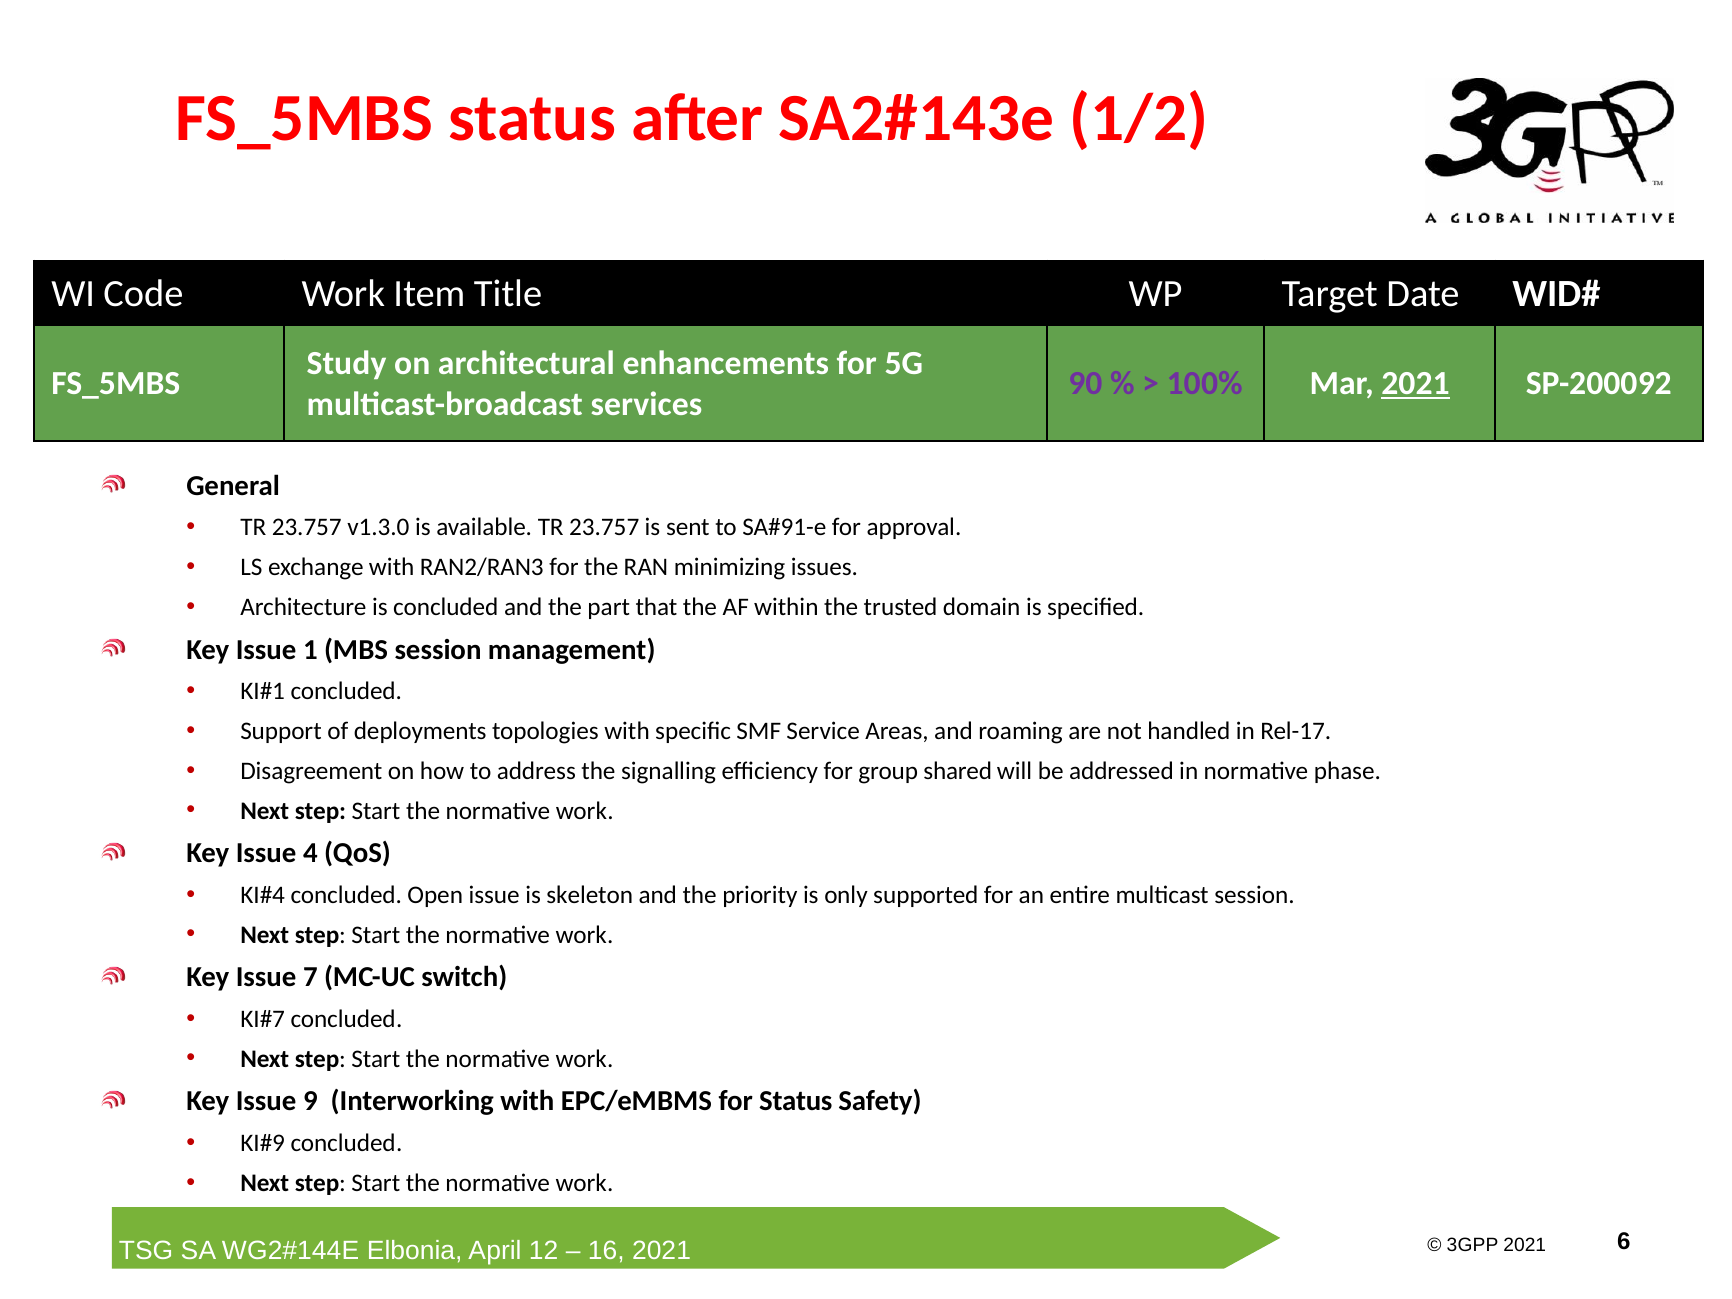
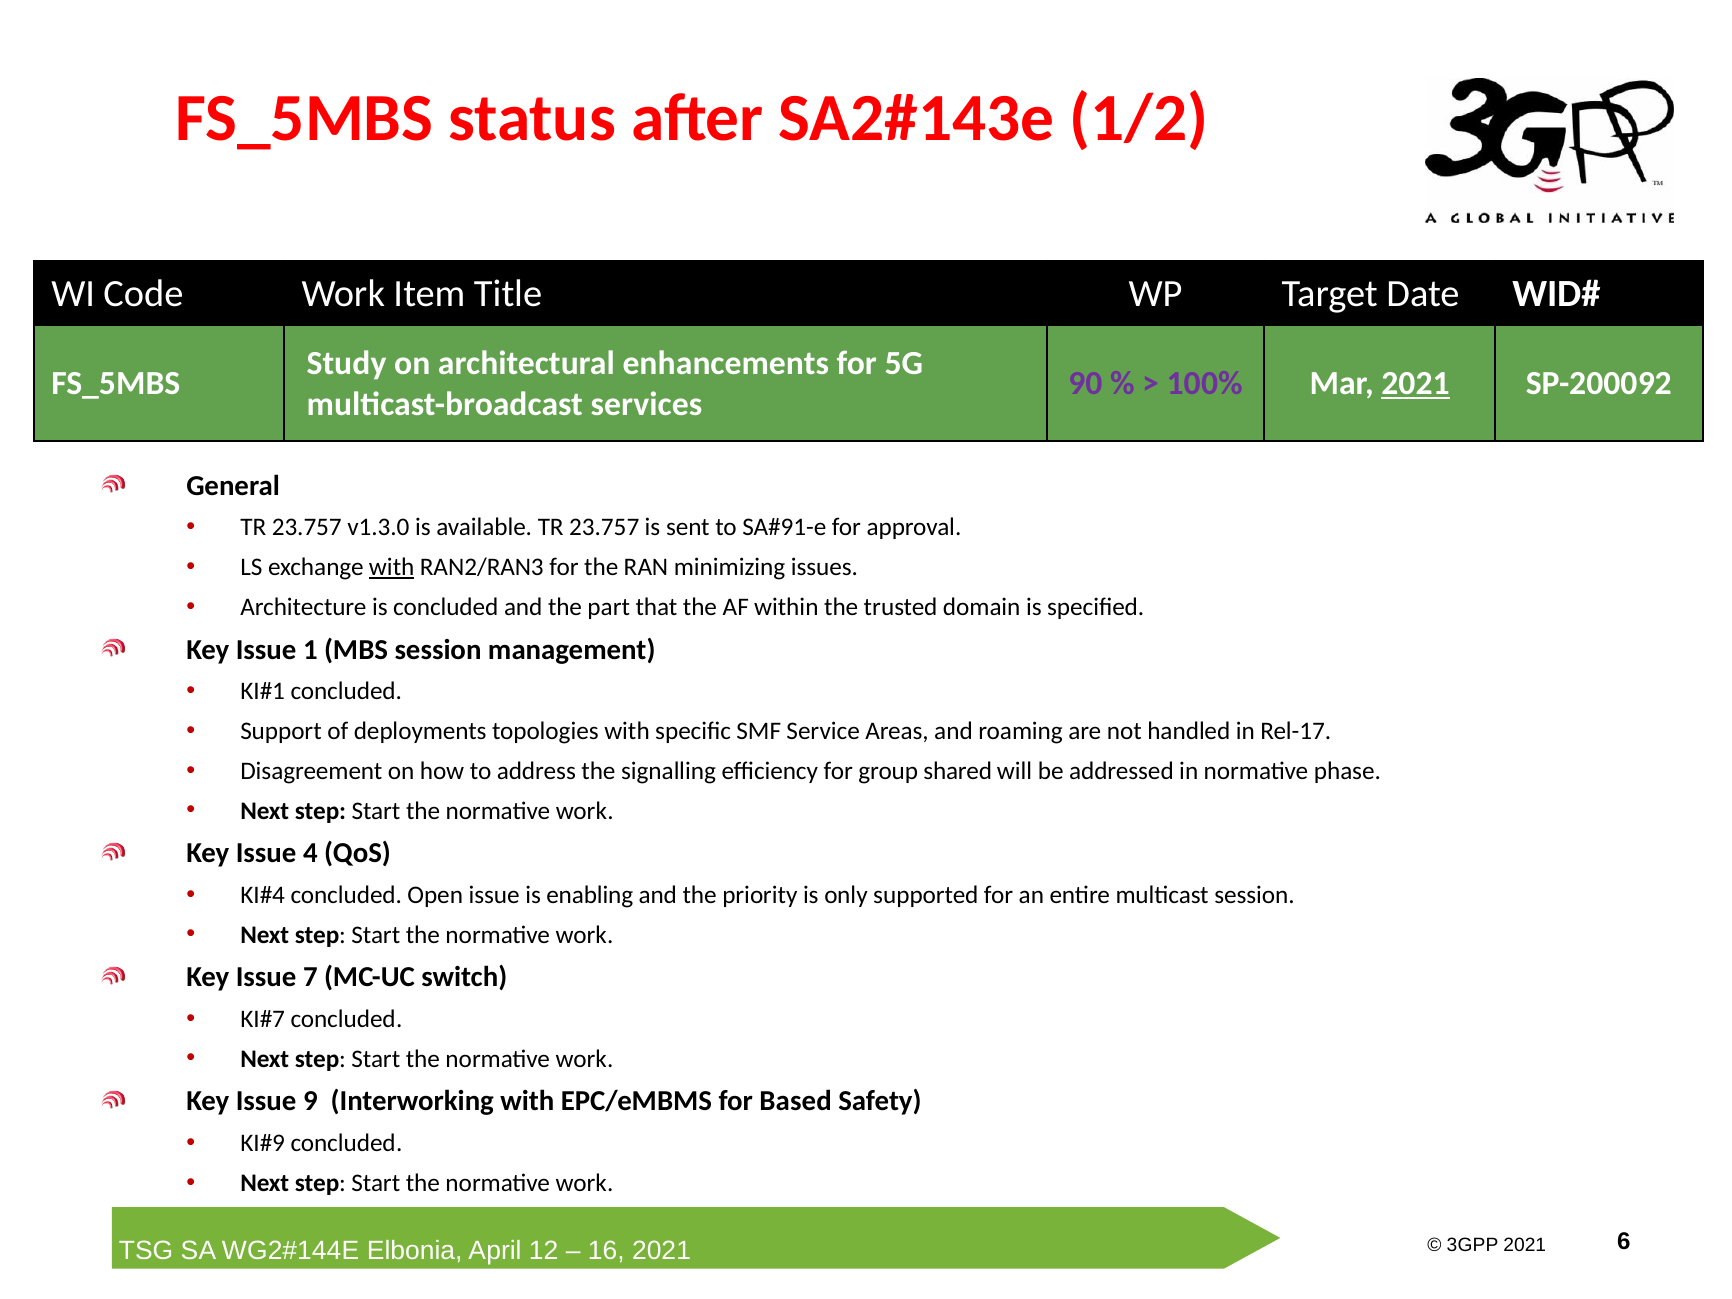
with at (392, 567) underline: none -> present
skeleton: skeleton -> enabling
for Status: Status -> Based
